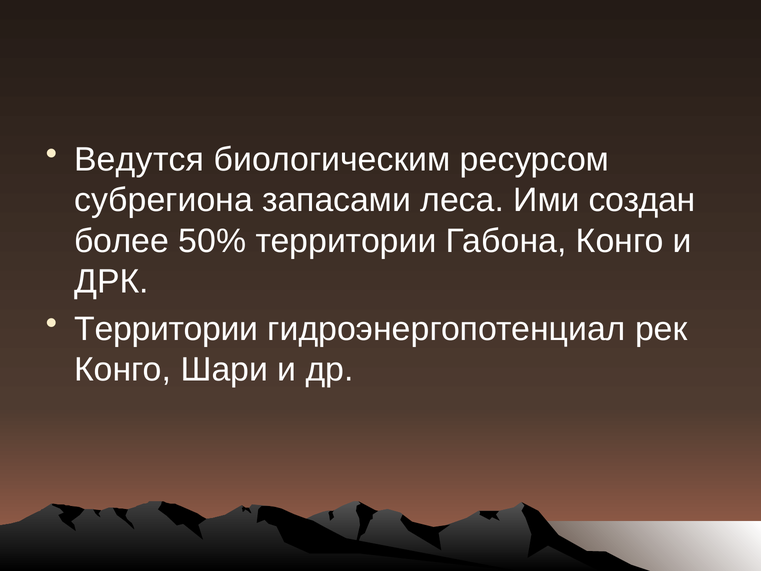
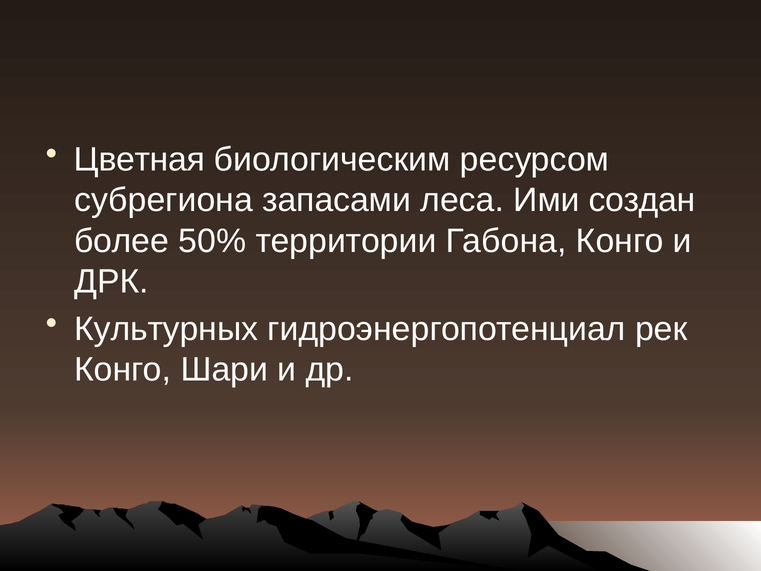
Ведутся: Ведутся -> Цветная
Территории at (166, 329): Территории -> Культурных
